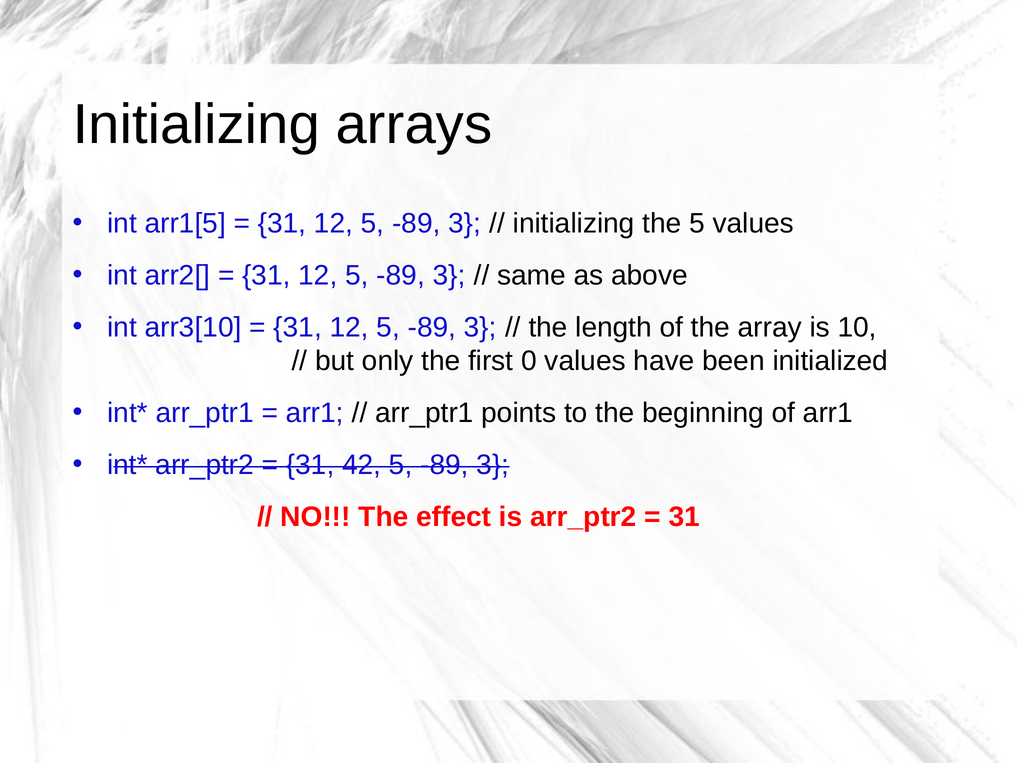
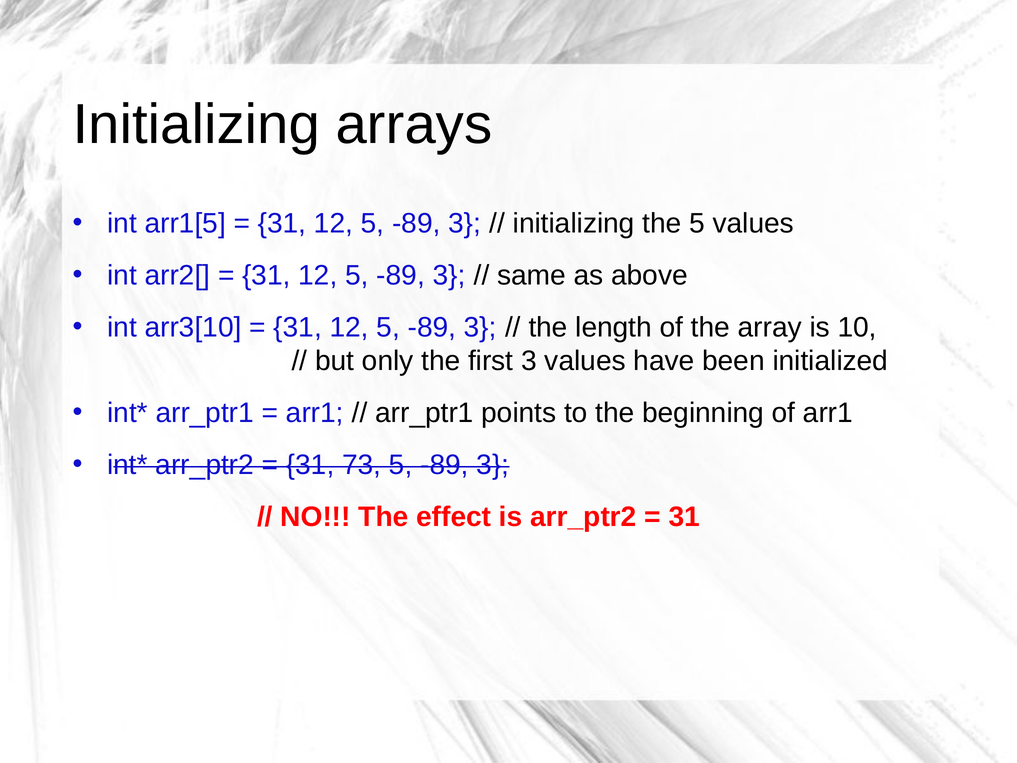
first 0: 0 -> 3
42: 42 -> 73
